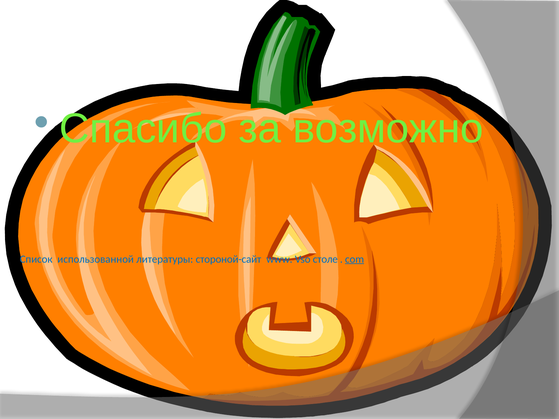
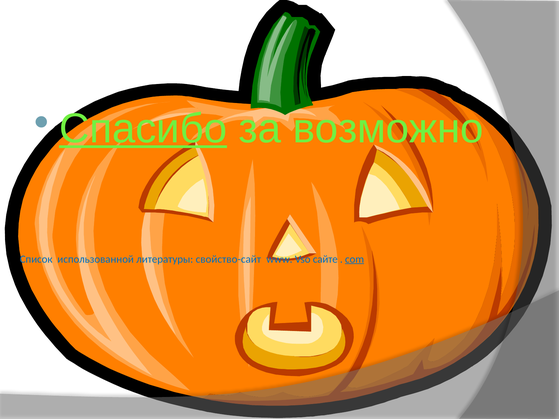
Спасибо underline: none -> present
стороной-сайт: стороной-сайт -> свойство-сайт
столе: столе -> сайте
